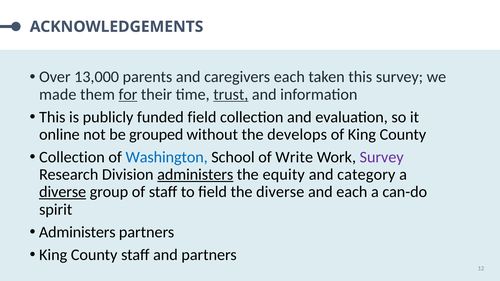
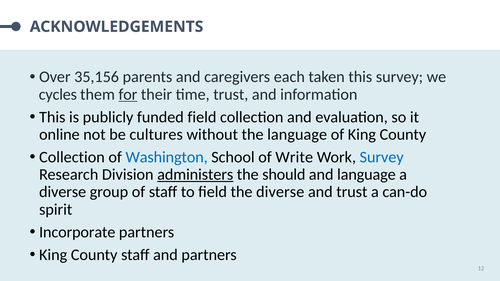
13,000: 13,000 -> 35,156
made: made -> cycles
trust at (231, 94) underline: present -> none
grouped: grouped -> cultures
the develops: develops -> language
Survey at (382, 157) colour: purple -> blue
equity: equity -> should
and category: category -> language
diverse at (63, 192) underline: present -> none
and each: each -> trust
Administers at (77, 232): Administers -> Incorporate
